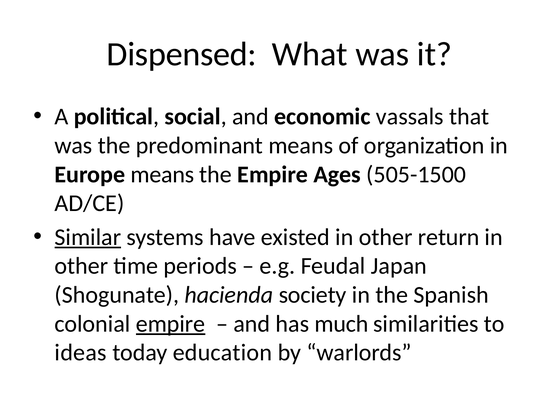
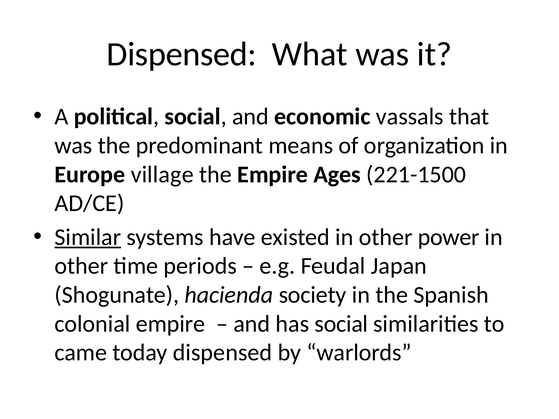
Europe means: means -> village
505-1500: 505-1500 -> 221-1500
return: return -> power
empire at (171, 324) underline: present -> none
has much: much -> social
ideas: ideas -> came
today education: education -> dispensed
